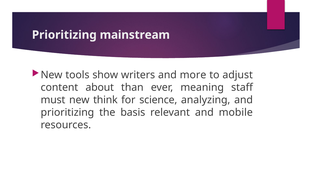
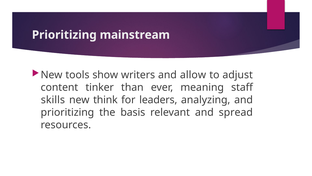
more: more -> allow
about: about -> tinker
must: must -> skills
science: science -> leaders
mobile: mobile -> spread
